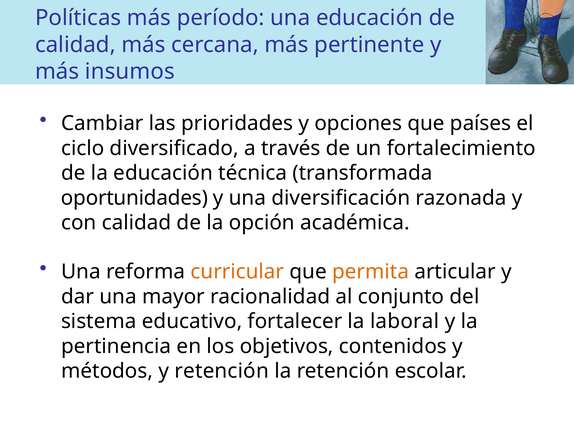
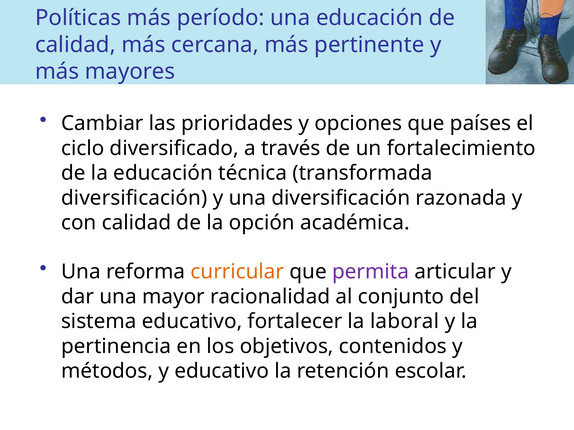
insumos: insumos -> mayores
oportunidades at (134, 198): oportunidades -> diversificación
permita colour: orange -> purple
y retención: retención -> educativo
